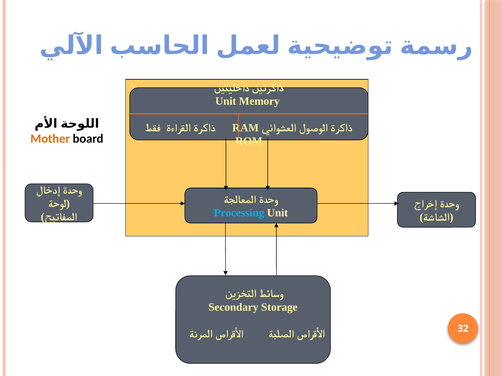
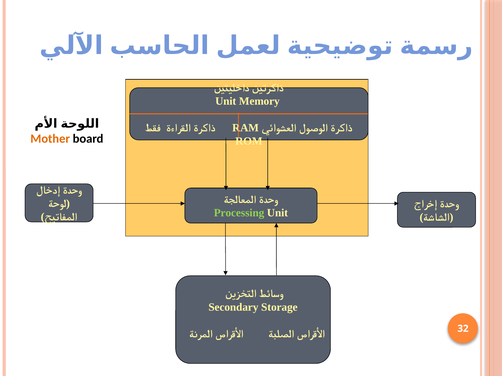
Processing colour: light blue -> light green
